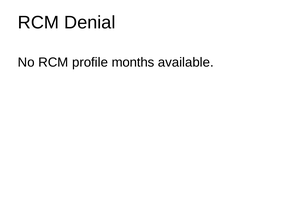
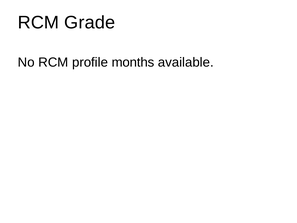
Denial: Denial -> Grade
